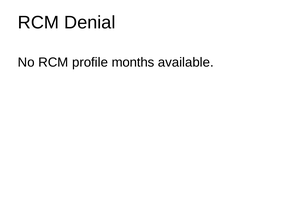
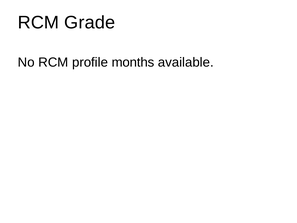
Denial: Denial -> Grade
